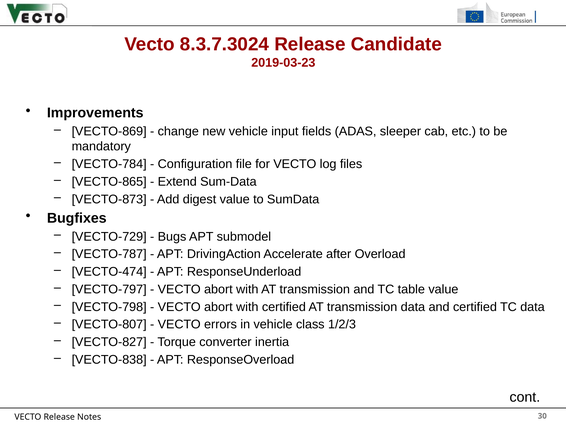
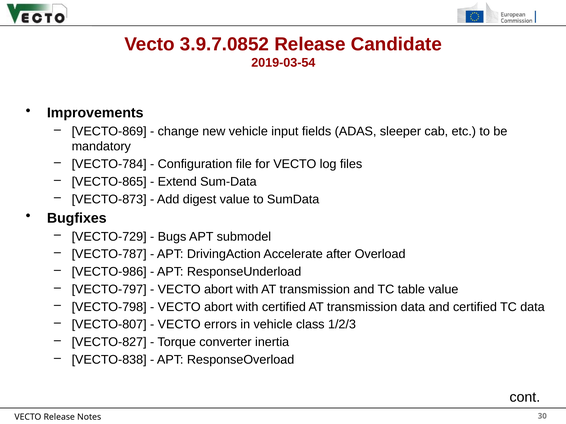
8.3.7.3024: 8.3.7.3024 -> 3.9.7.0852
2019-03-23: 2019-03-23 -> 2019-03-54
VECTO-474: VECTO-474 -> VECTO-986
